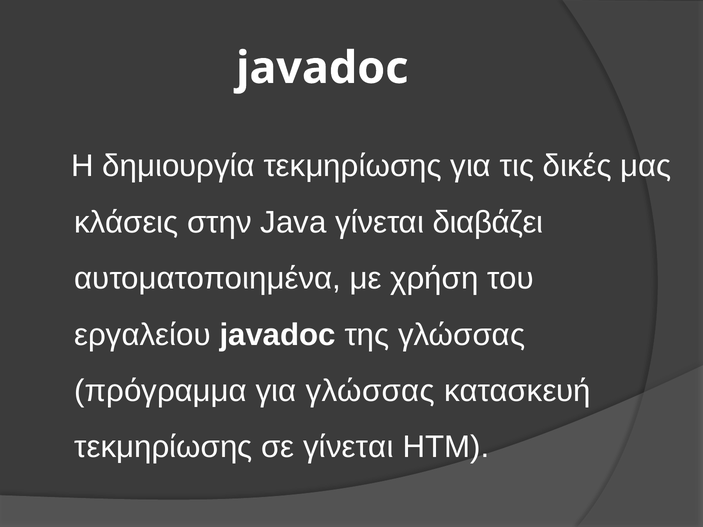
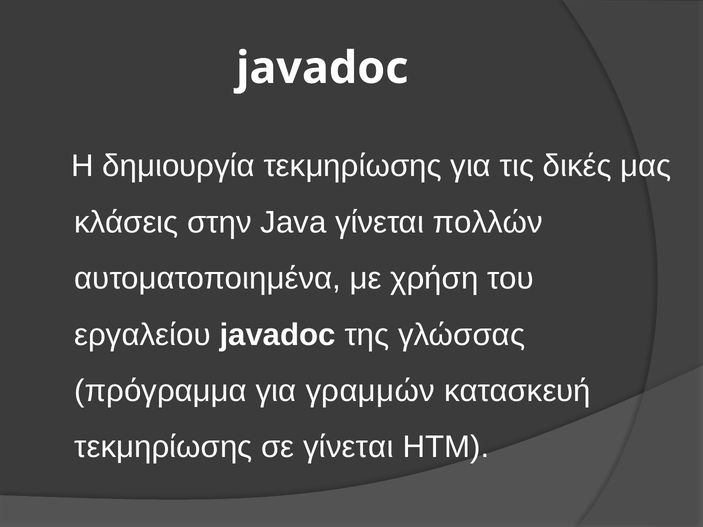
διαβάζει: διαβάζει -> πολλών
για γλώσσας: γλώσσας -> γραμμών
